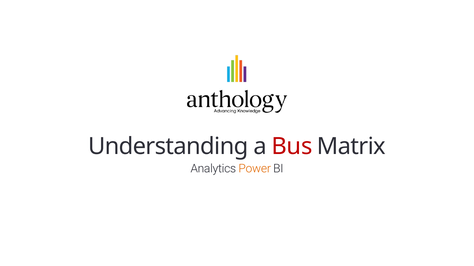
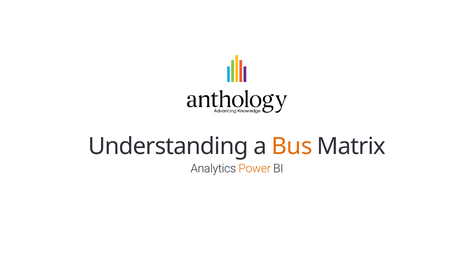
Bus colour: red -> orange
